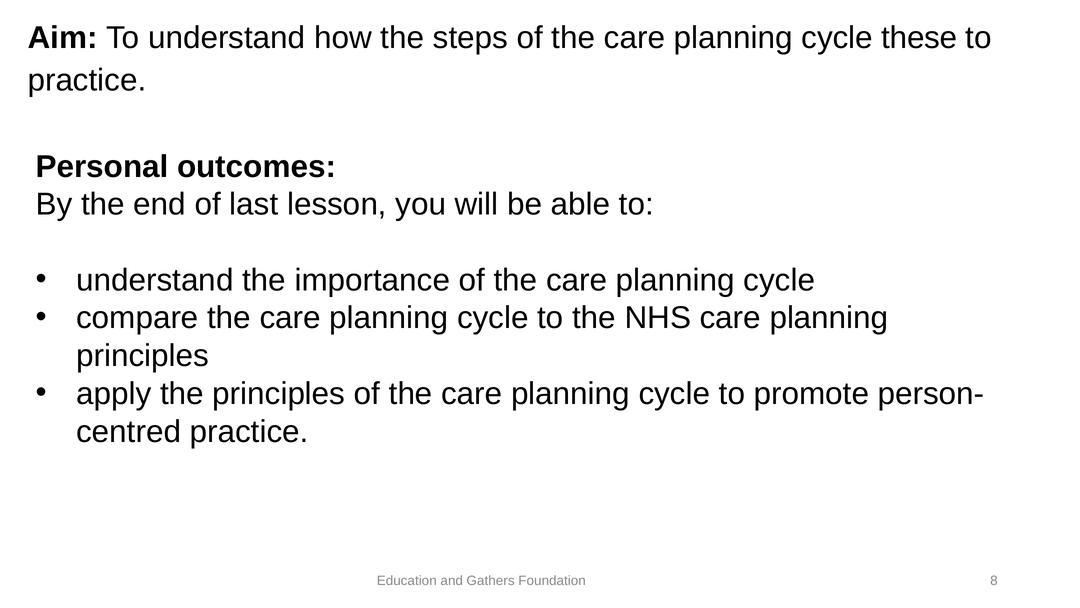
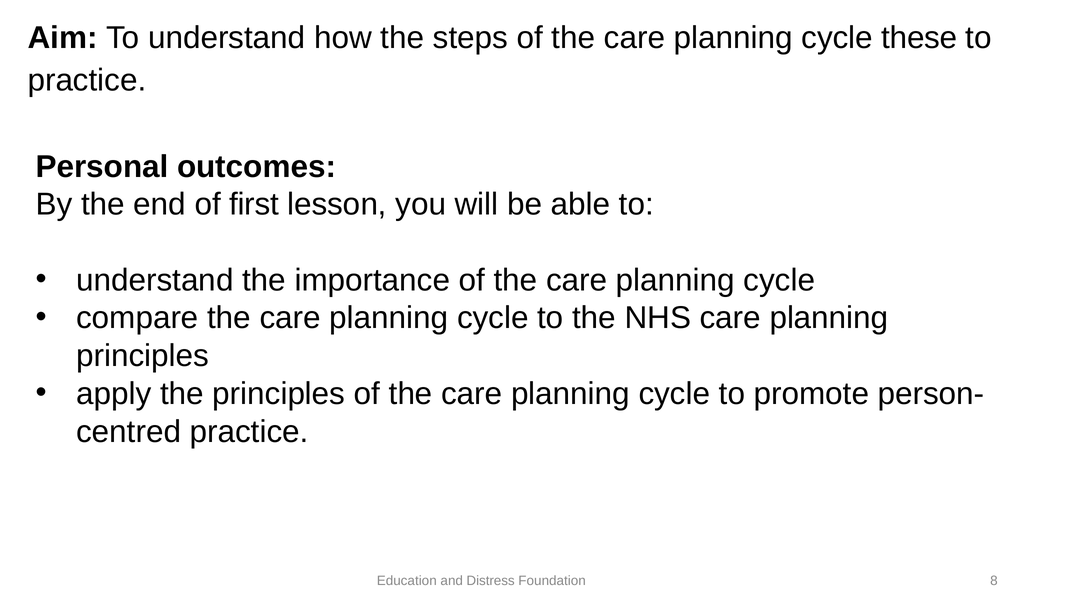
last: last -> first
Gathers: Gathers -> Distress
